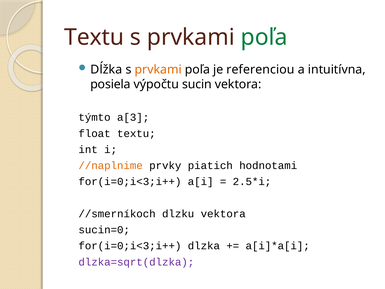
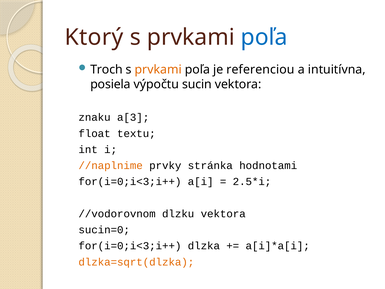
Textu at (94, 37): Textu -> Ktorý
poľa at (264, 37) colour: green -> blue
Dĺžka: Dĺžka -> Troch
týmto: týmto -> znaku
piatich: piatich -> stránka
//smerníkoch: //smerníkoch -> //vodorovnom
dlzka=sqrt(dlzka colour: purple -> orange
